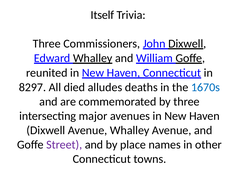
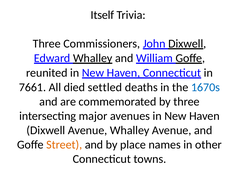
8297: 8297 -> 7661
alludes: alludes -> settled
Street colour: purple -> orange
